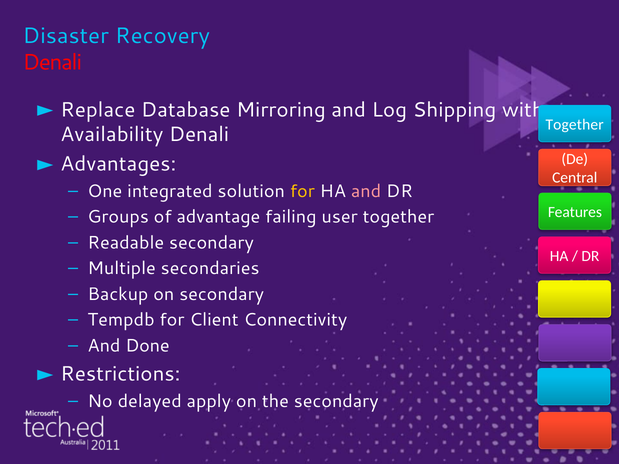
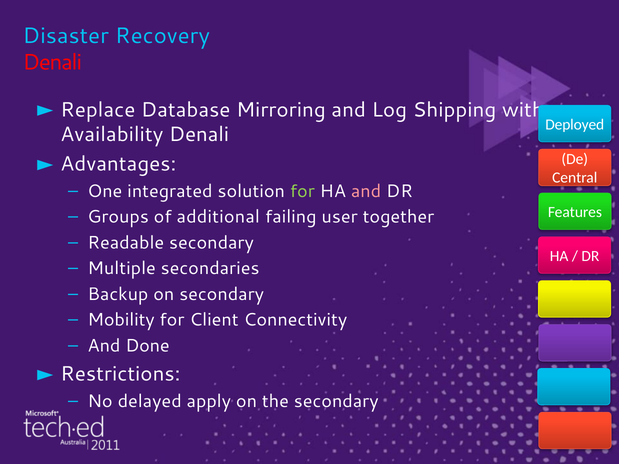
Together at (575, 125): Together -> Deployed
for at (302, 191) colour: yellow -> light green
advantage: advantage -> additional
Tempdb: Tempdb -> Mobility
